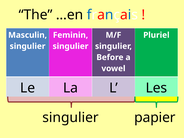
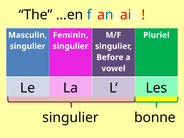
papier: papier -> bonne
